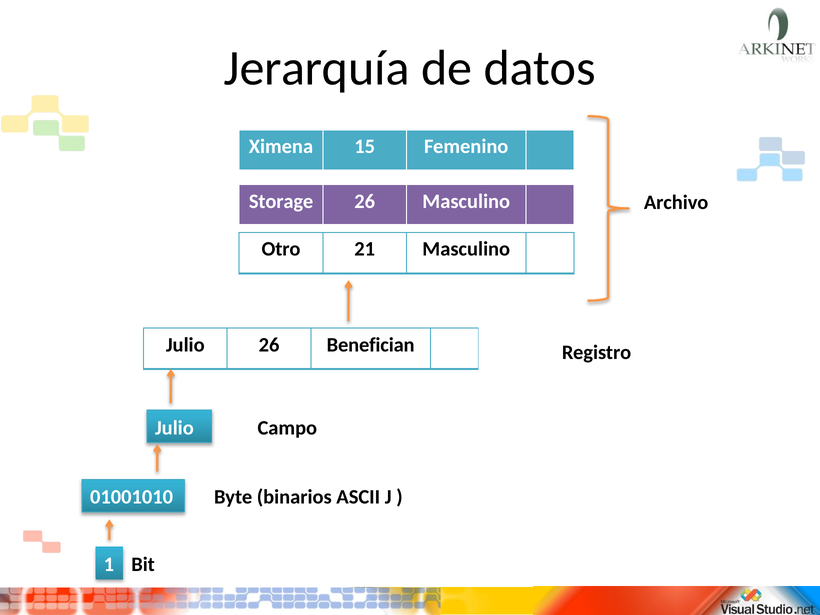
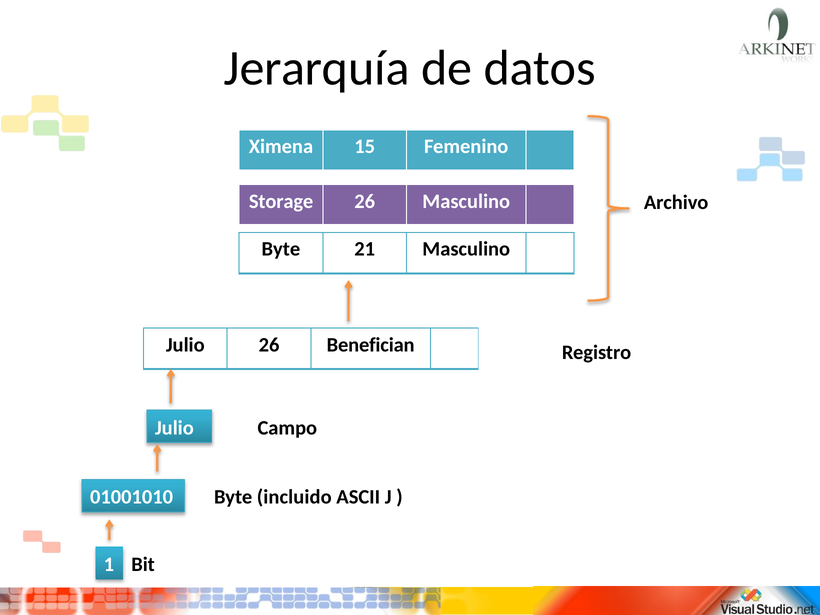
Otro at (281, 249): Otro -> Byte
binarios: binarios -> incluido
